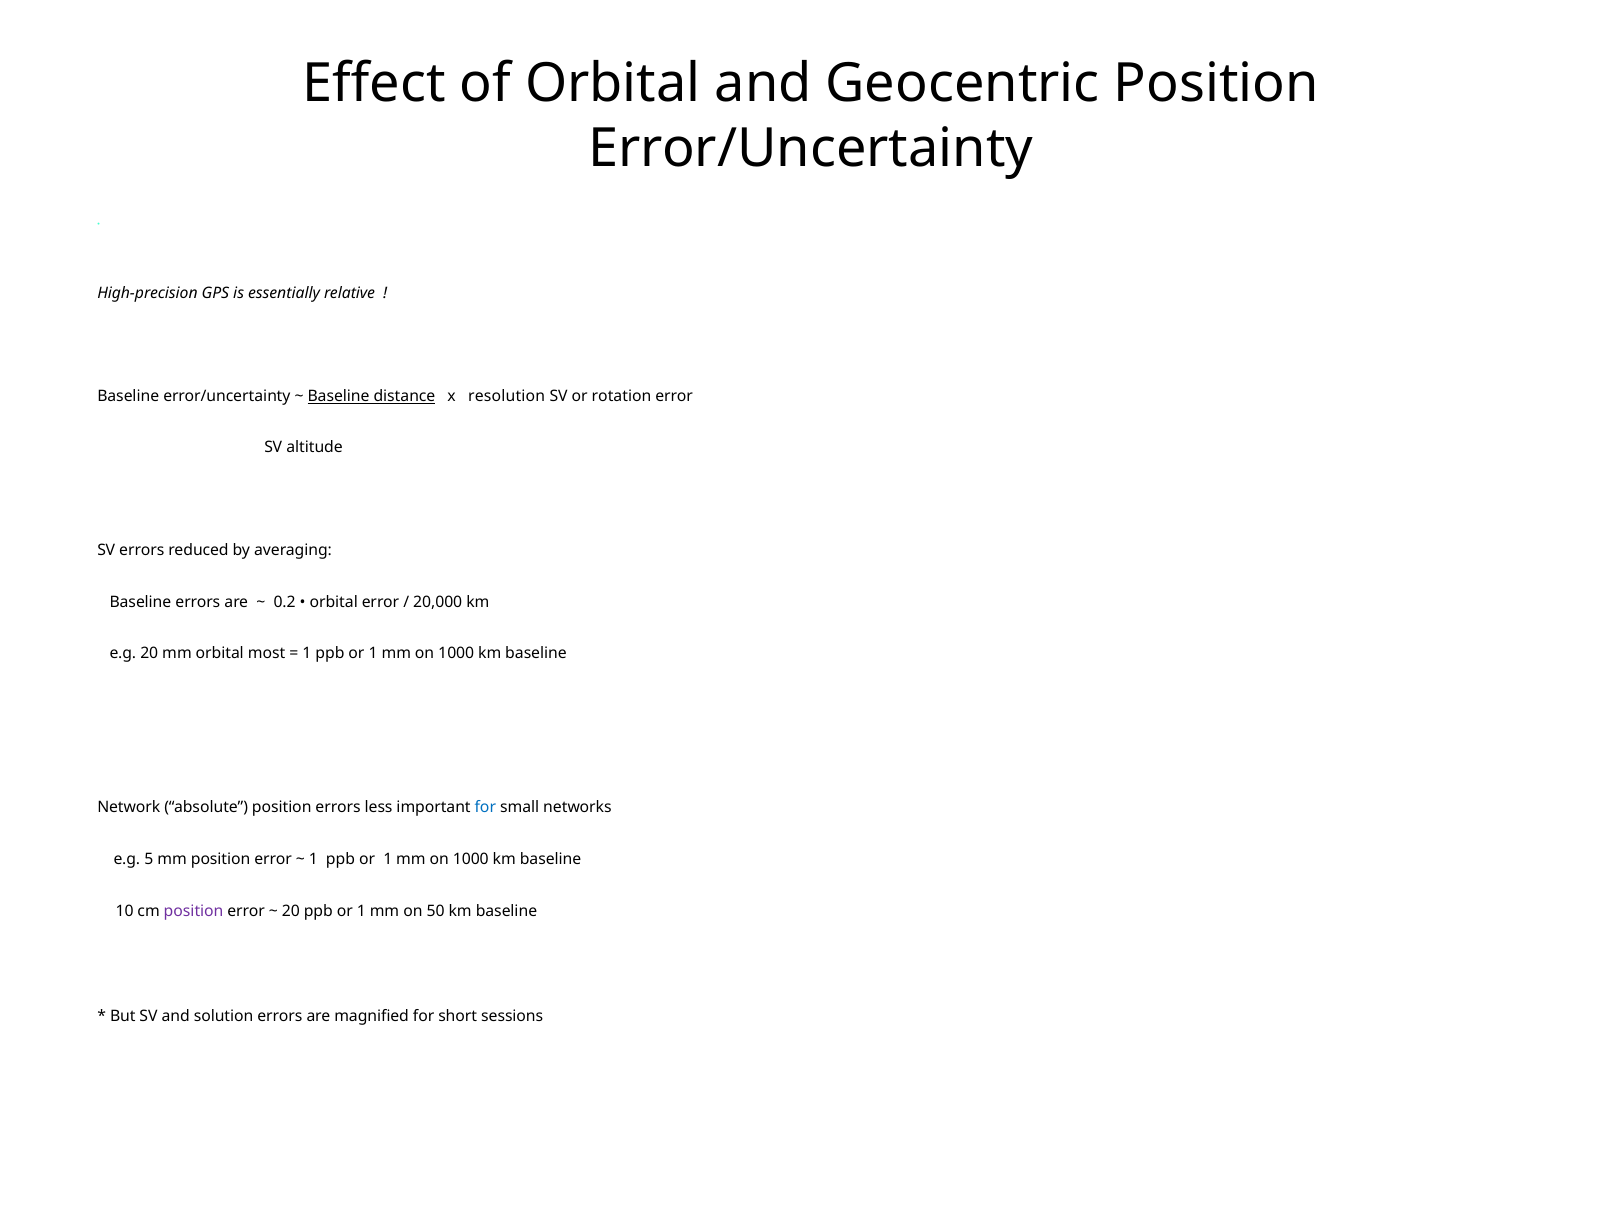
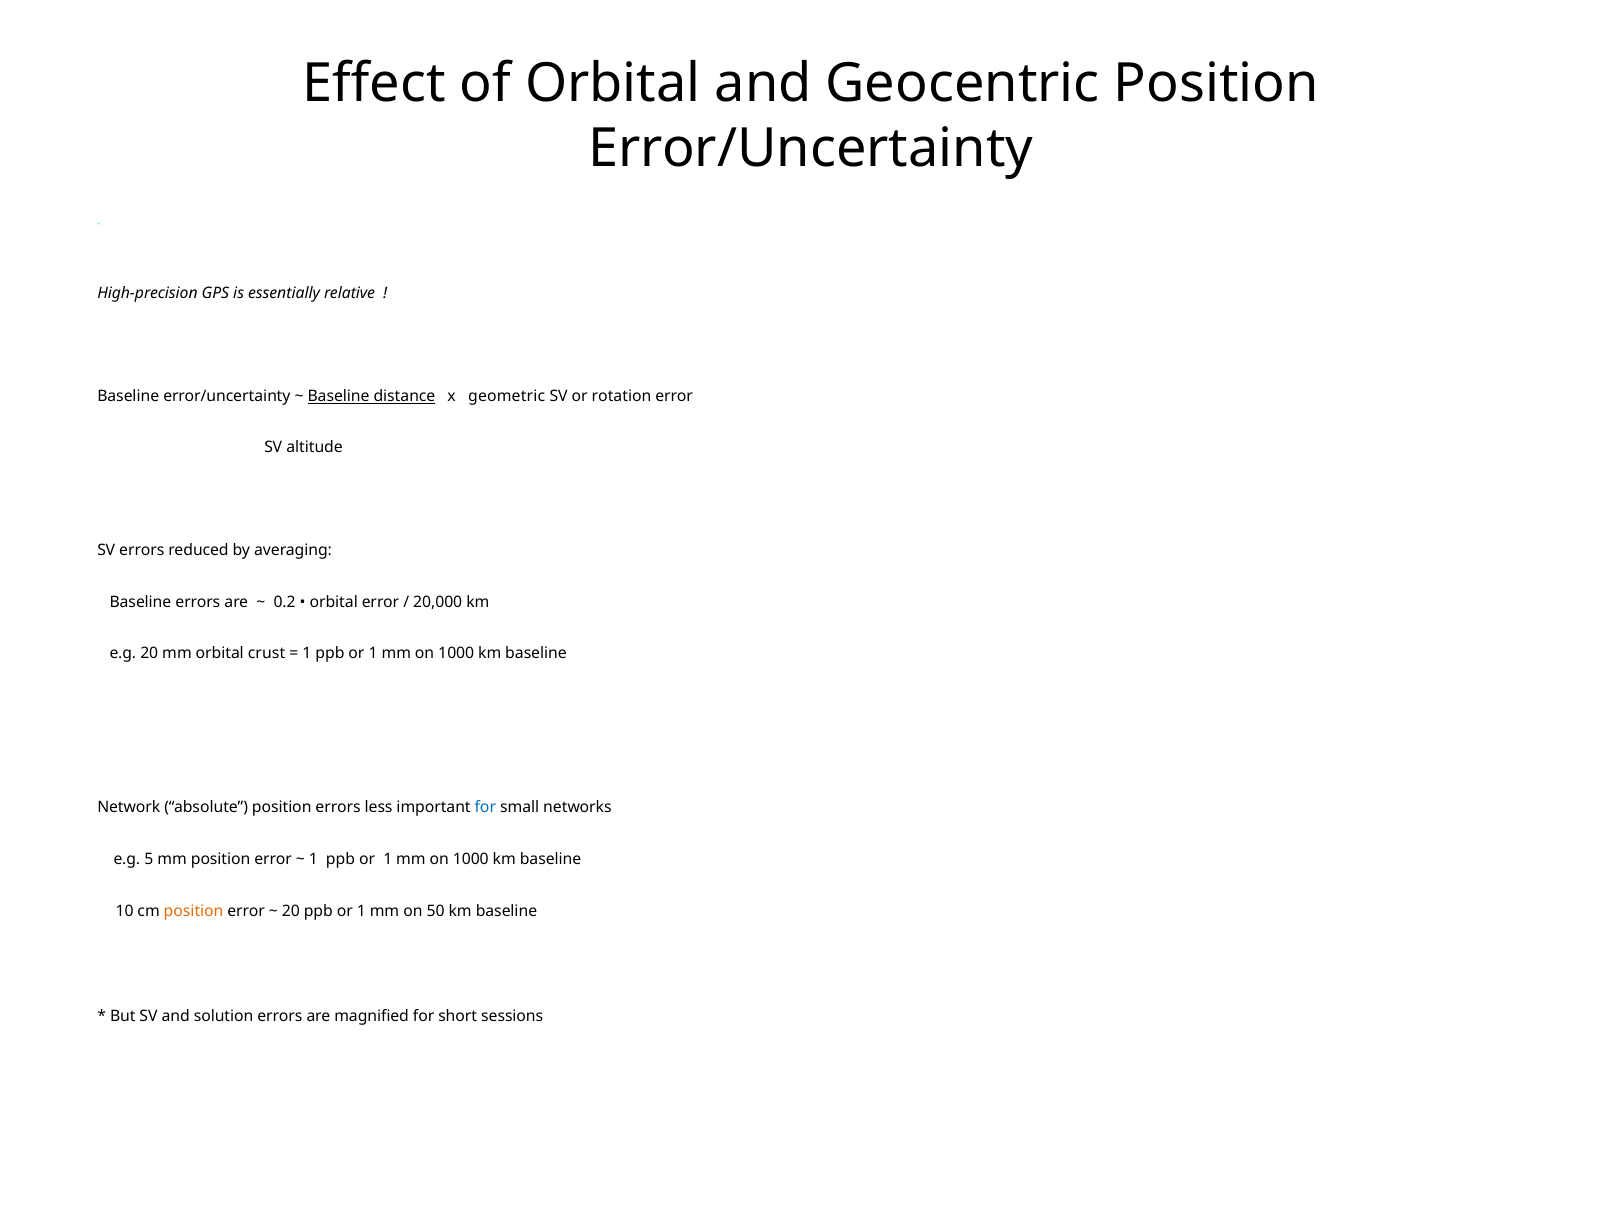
resolution: resolution -> geometric
most: most -> crust
position at (194, 911) colour: purple -> orange
